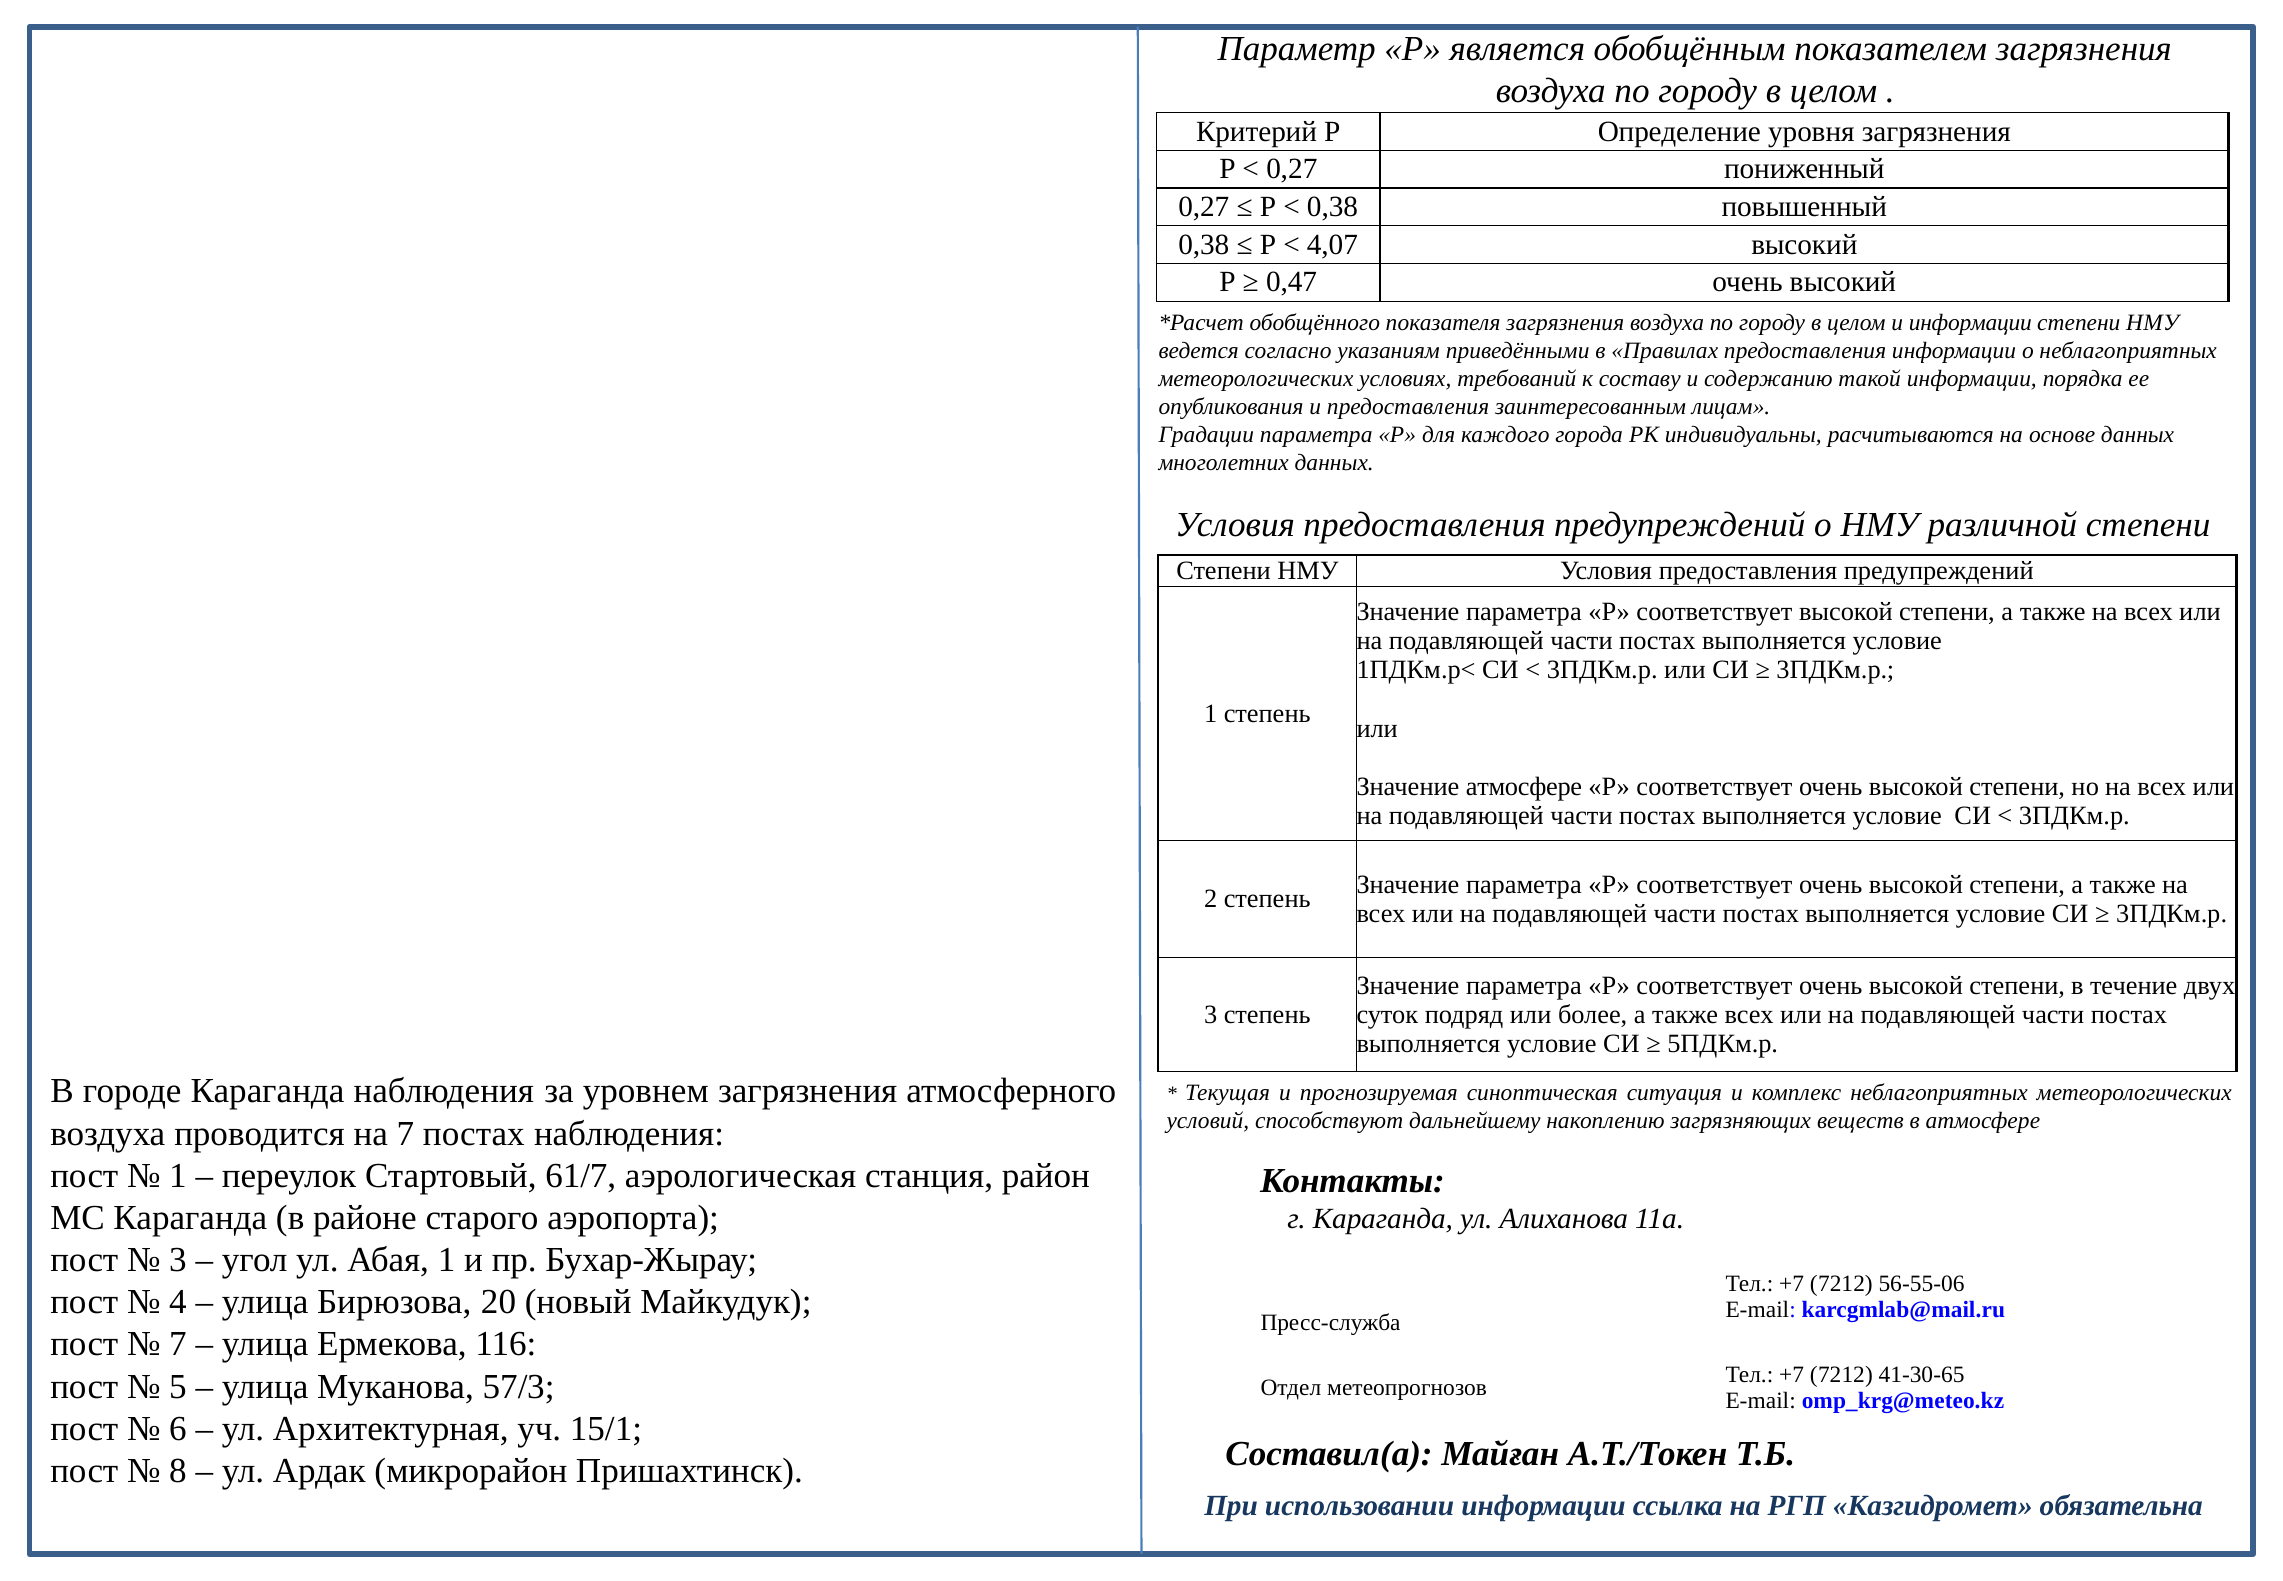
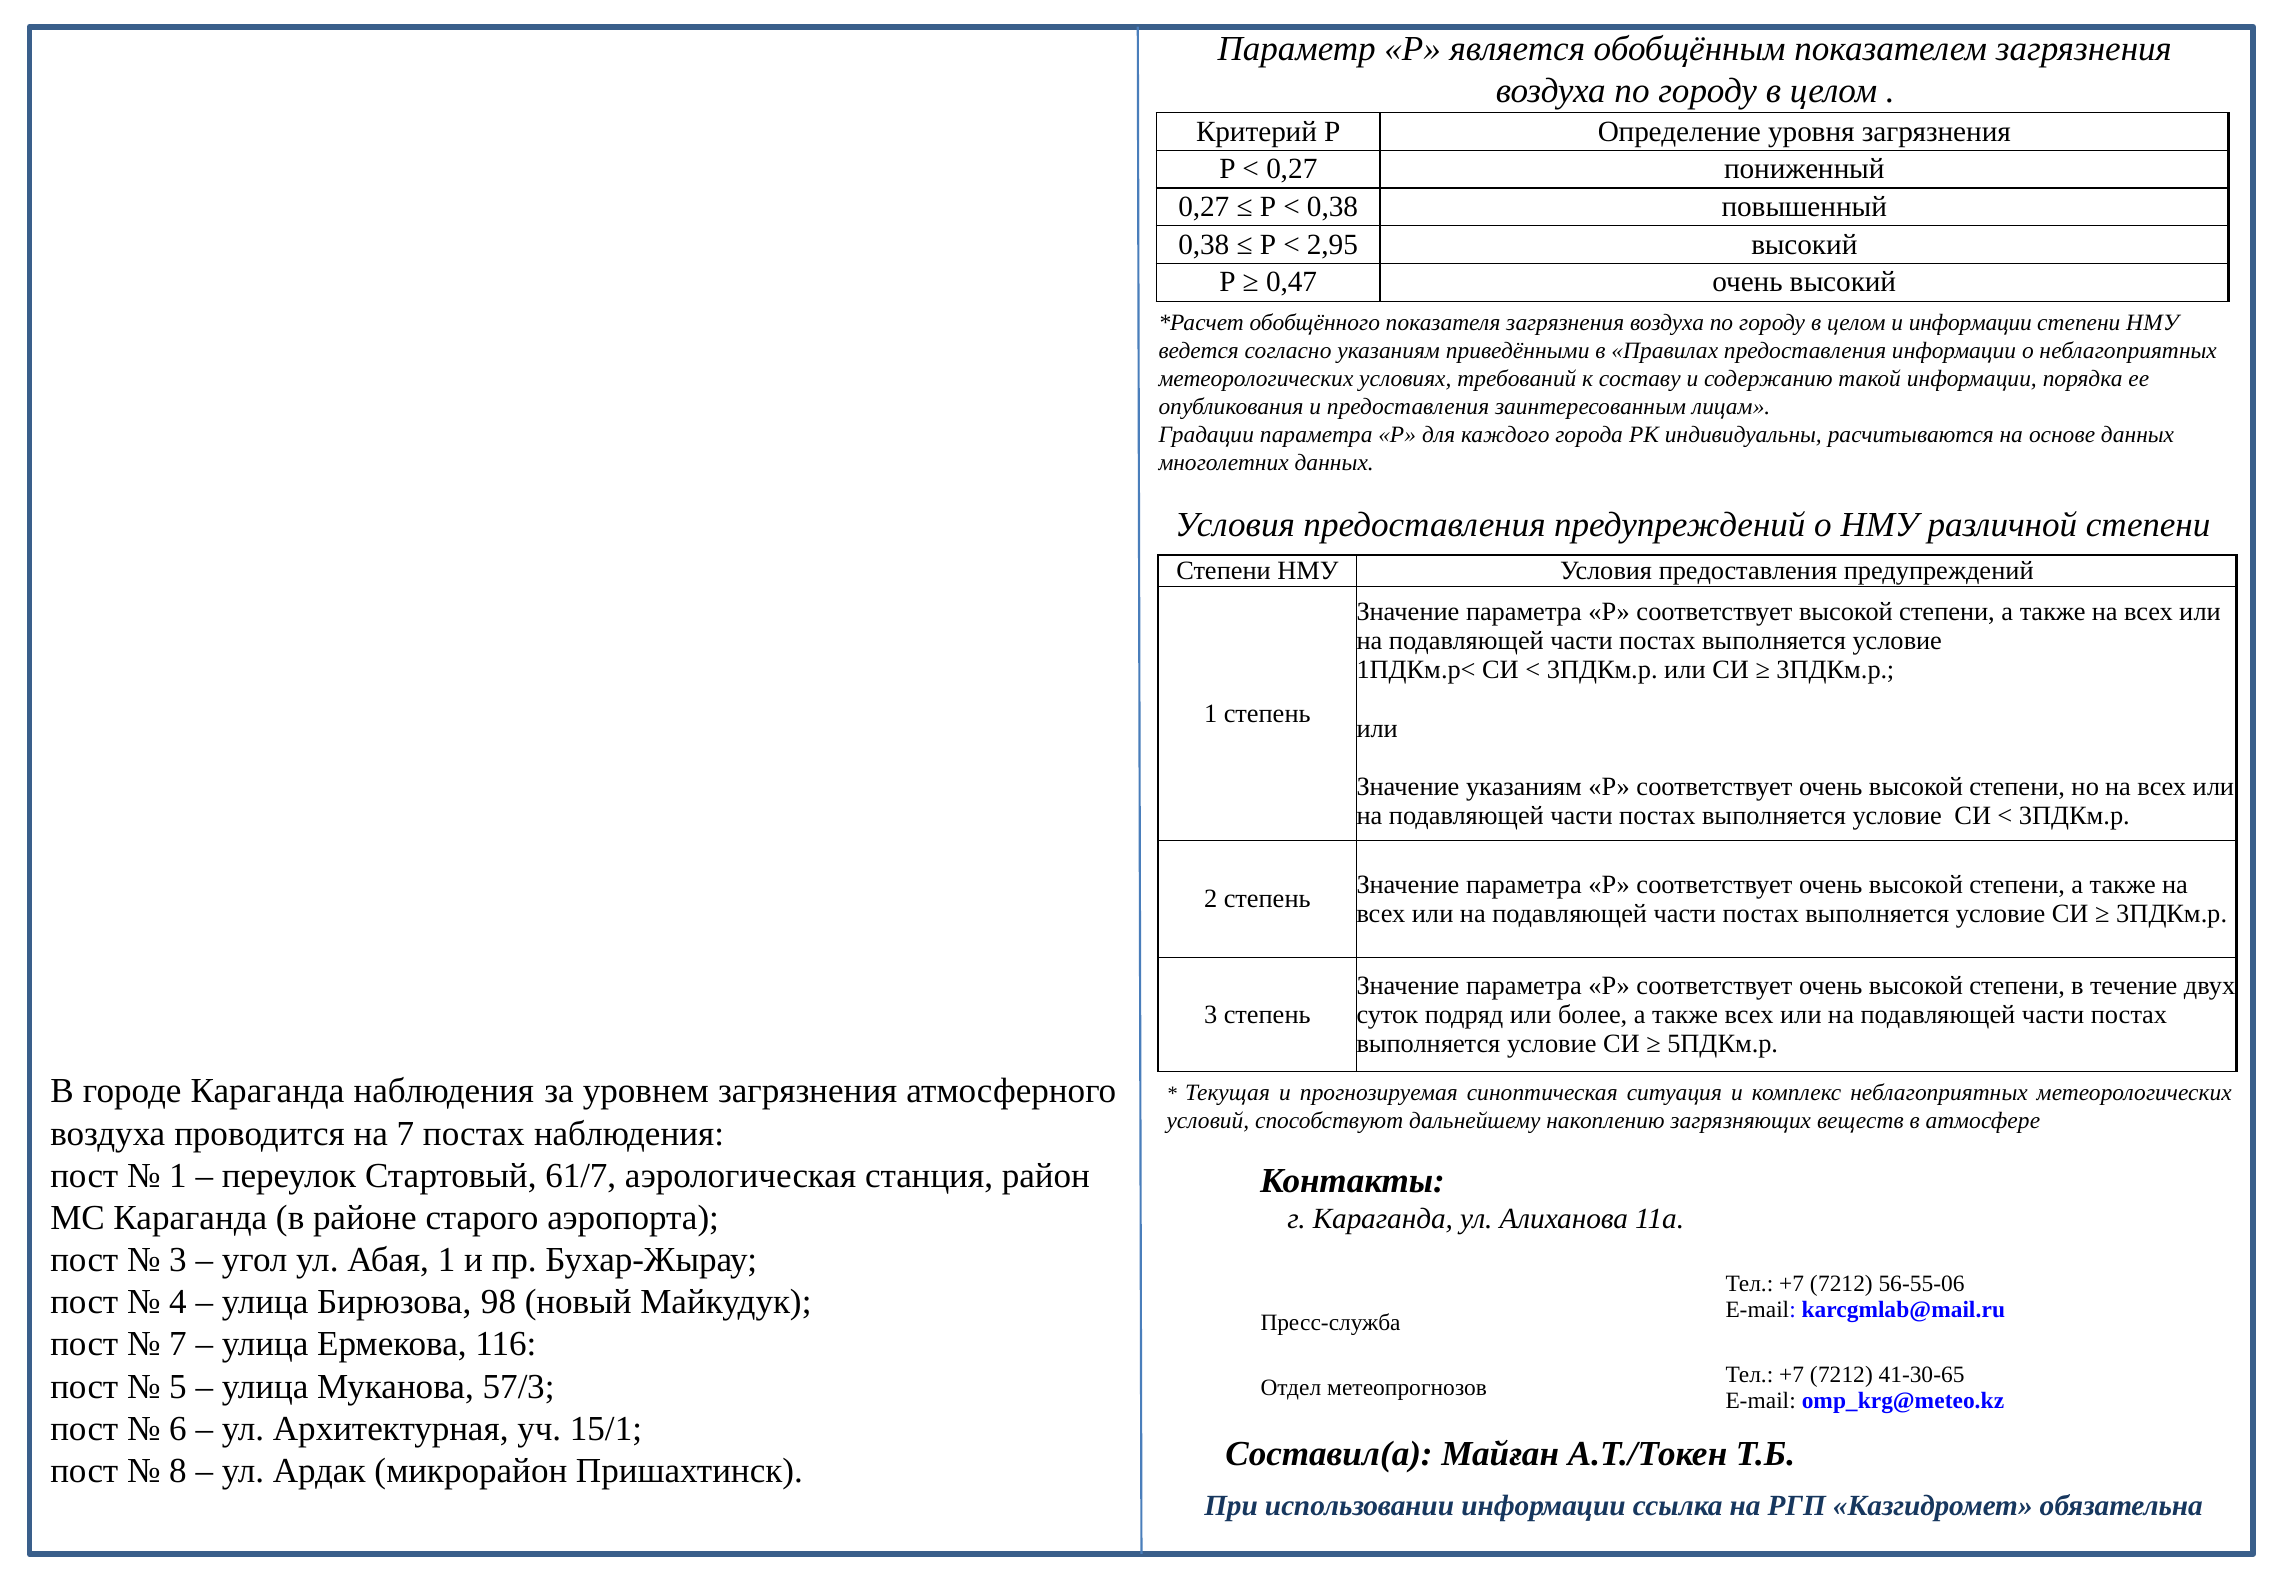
4,07: 4,07 -> 2,95
Значение атмосфере: атмосфере -> указаниям
20: 20 -> 98
